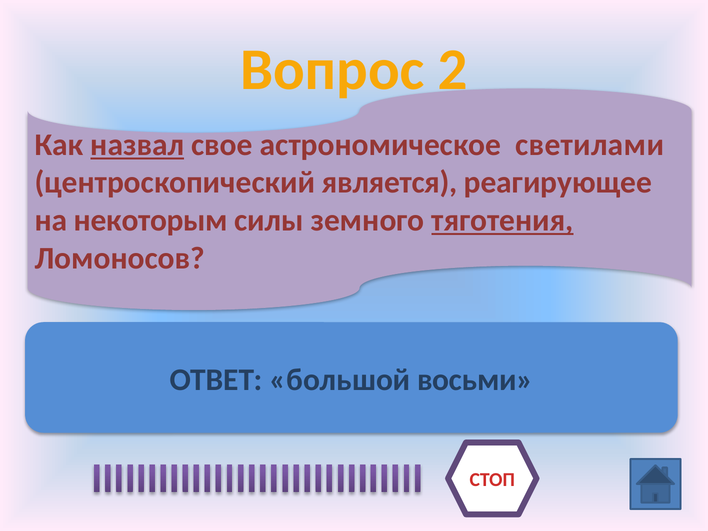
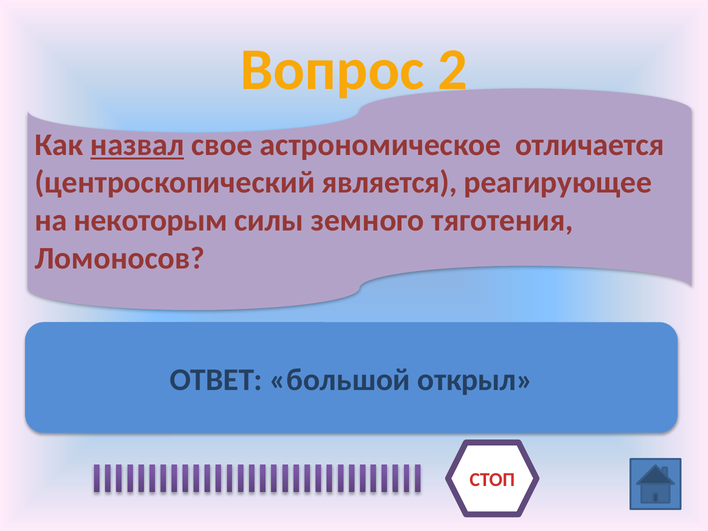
светилами: светилами -> отличается
тяготения underline: present -> none
восьми: восьми -> открыл
